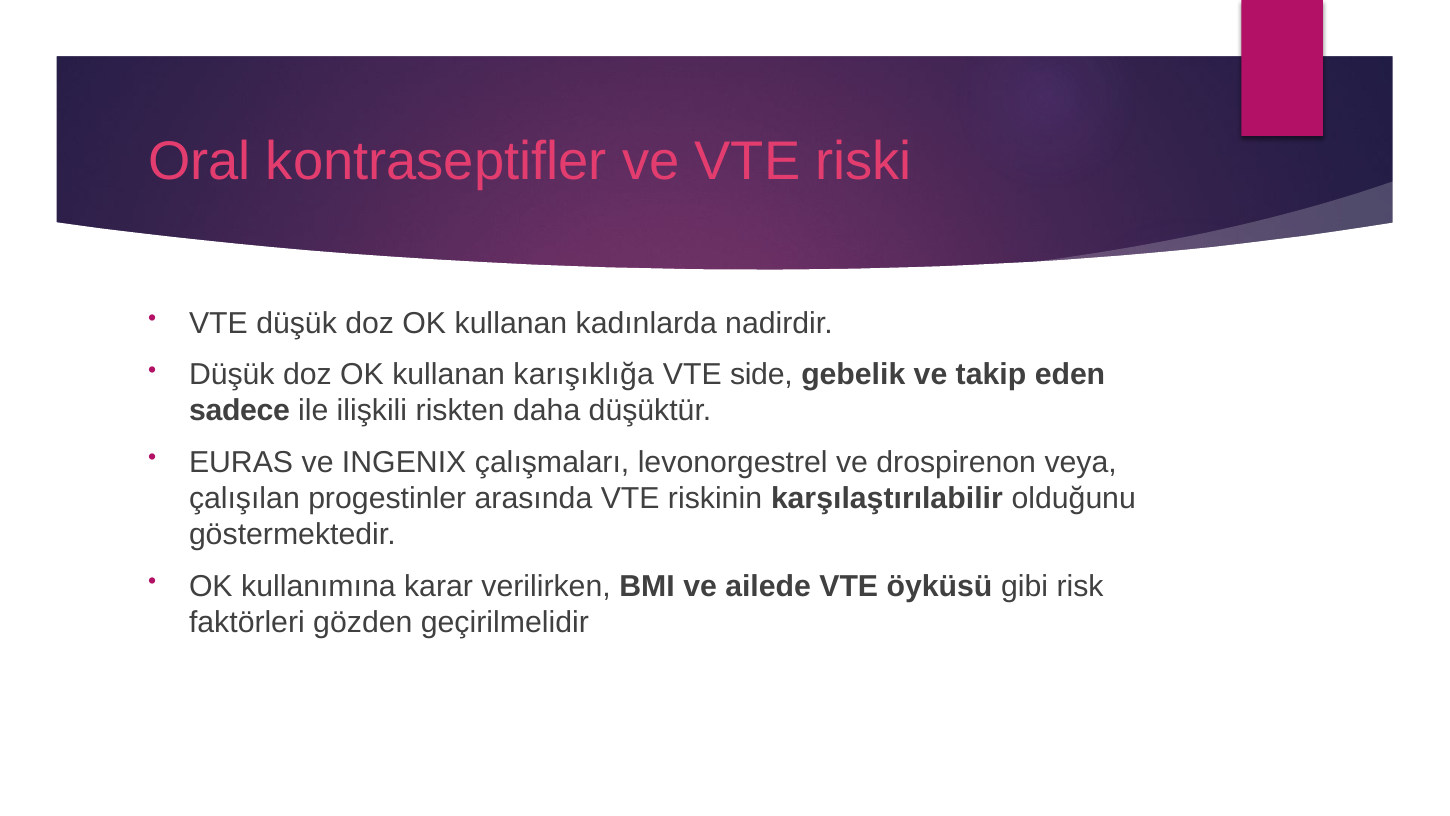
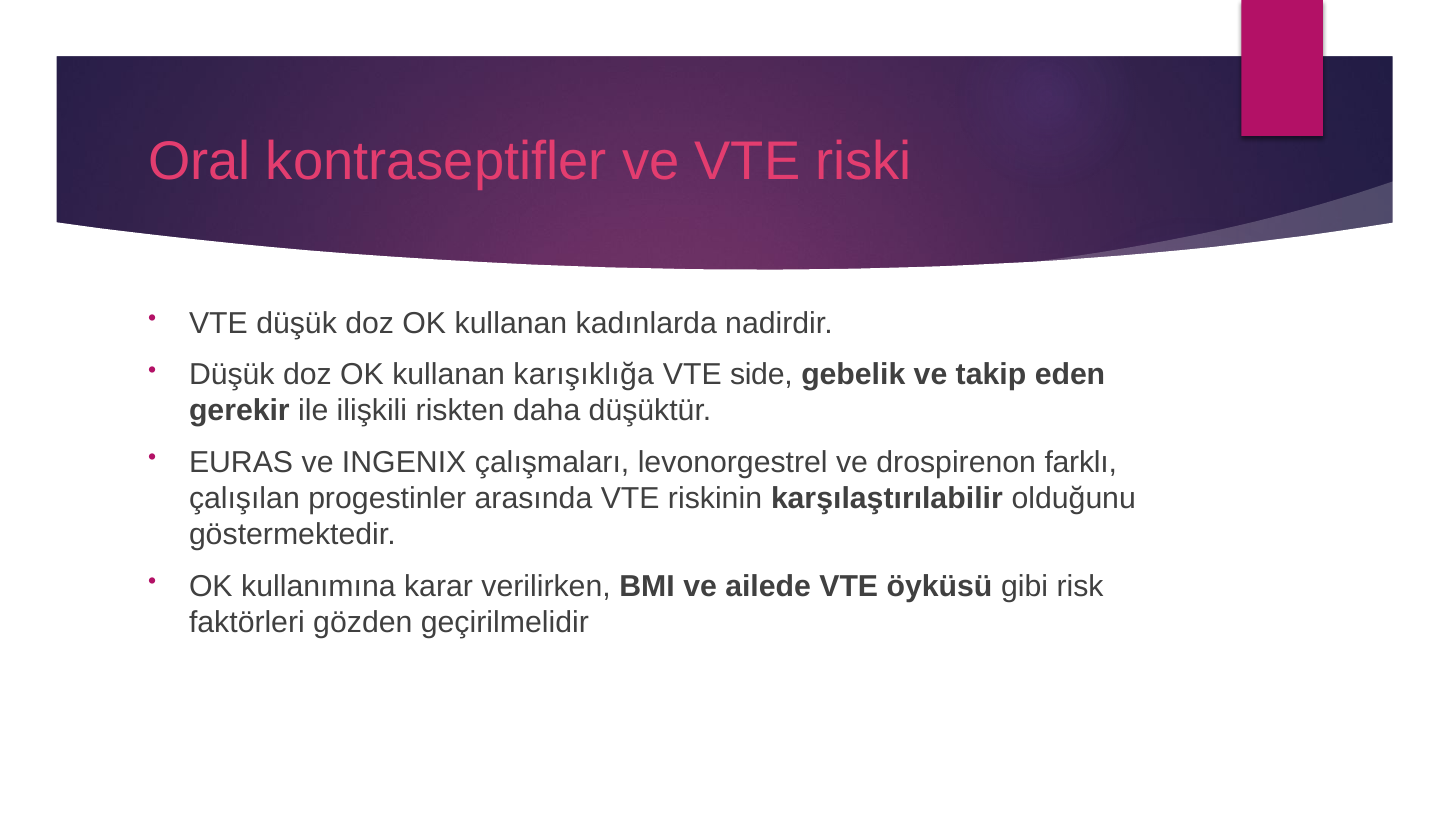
sadece: sadece -> gerekir
veya: veya -> farklı
